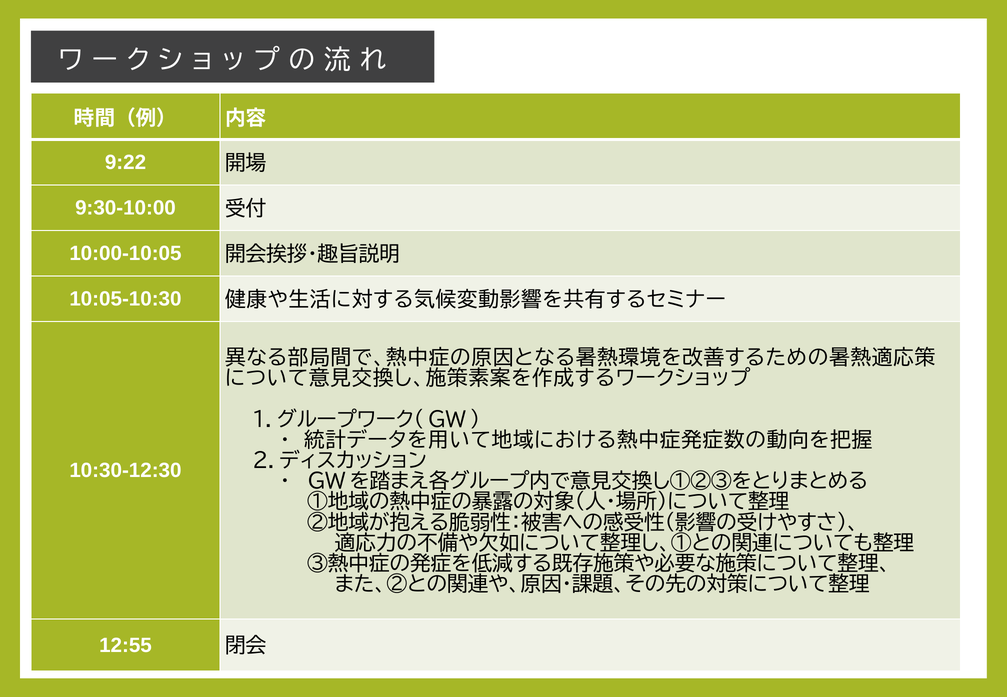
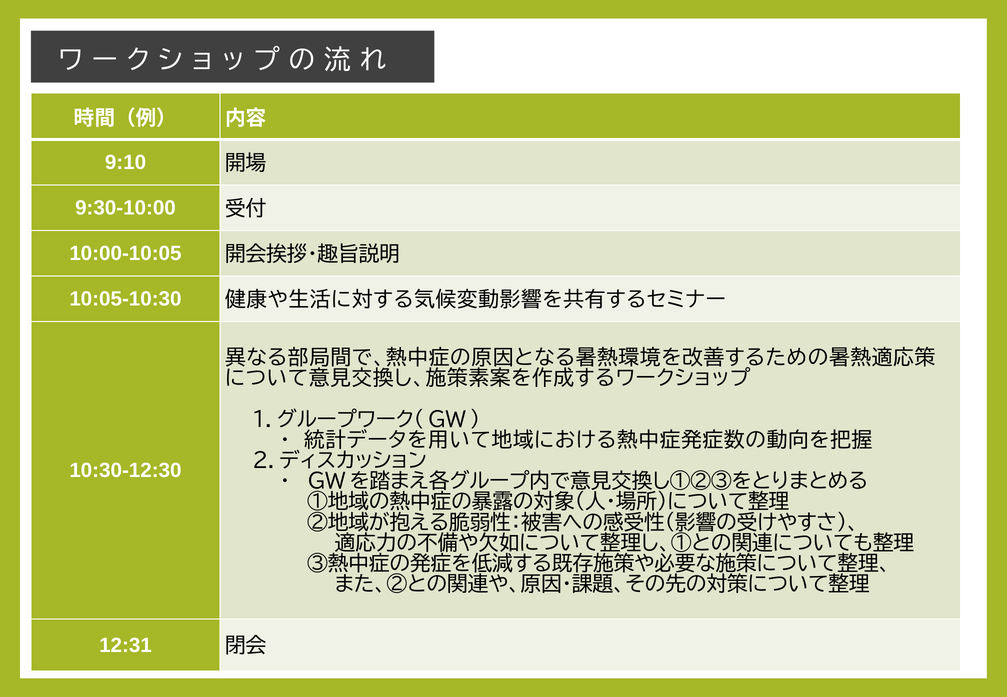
9:22: 9:22 -> 9:10
12:55: 12:55 -> 12:31
